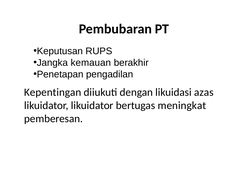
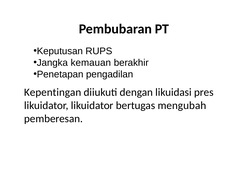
azas: azas -> pres
meningkat: meningkat -> mengubah
